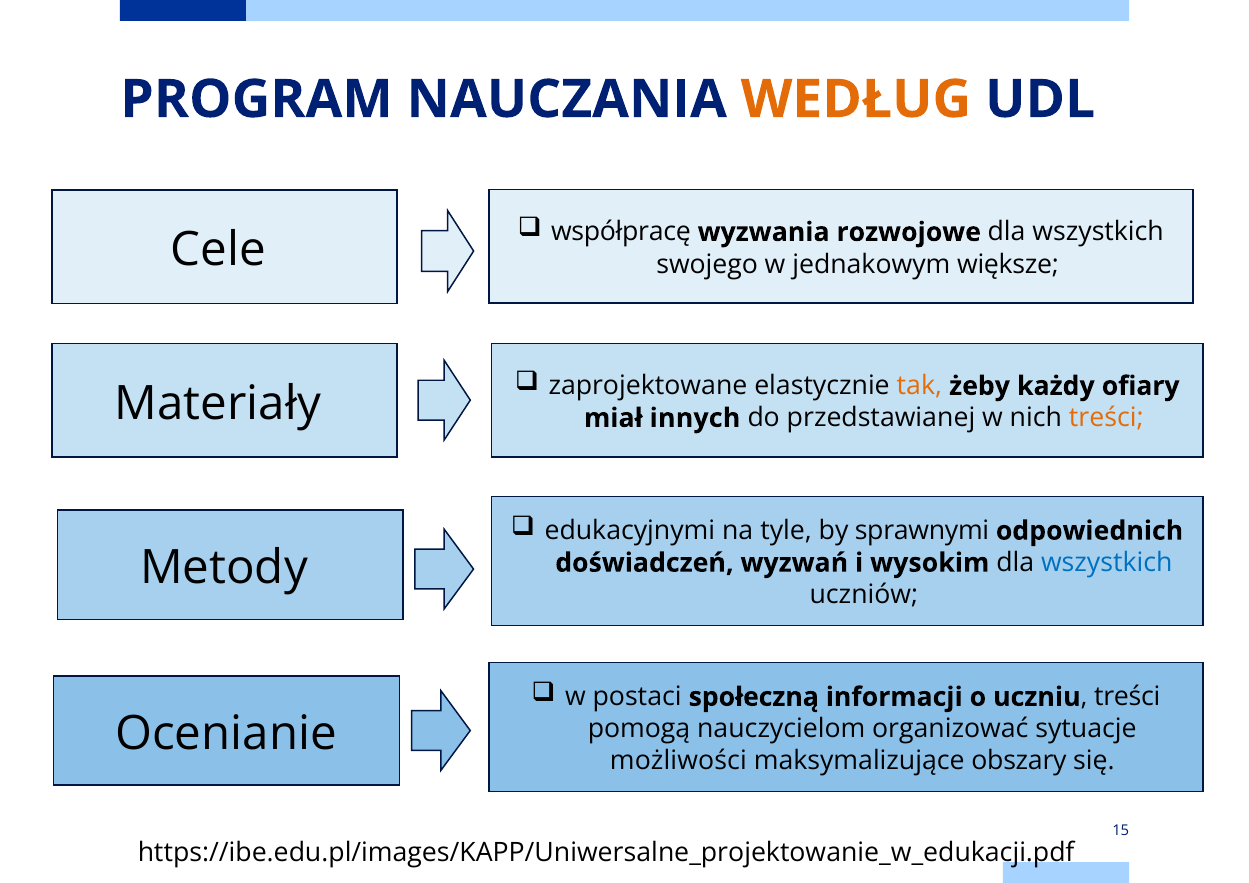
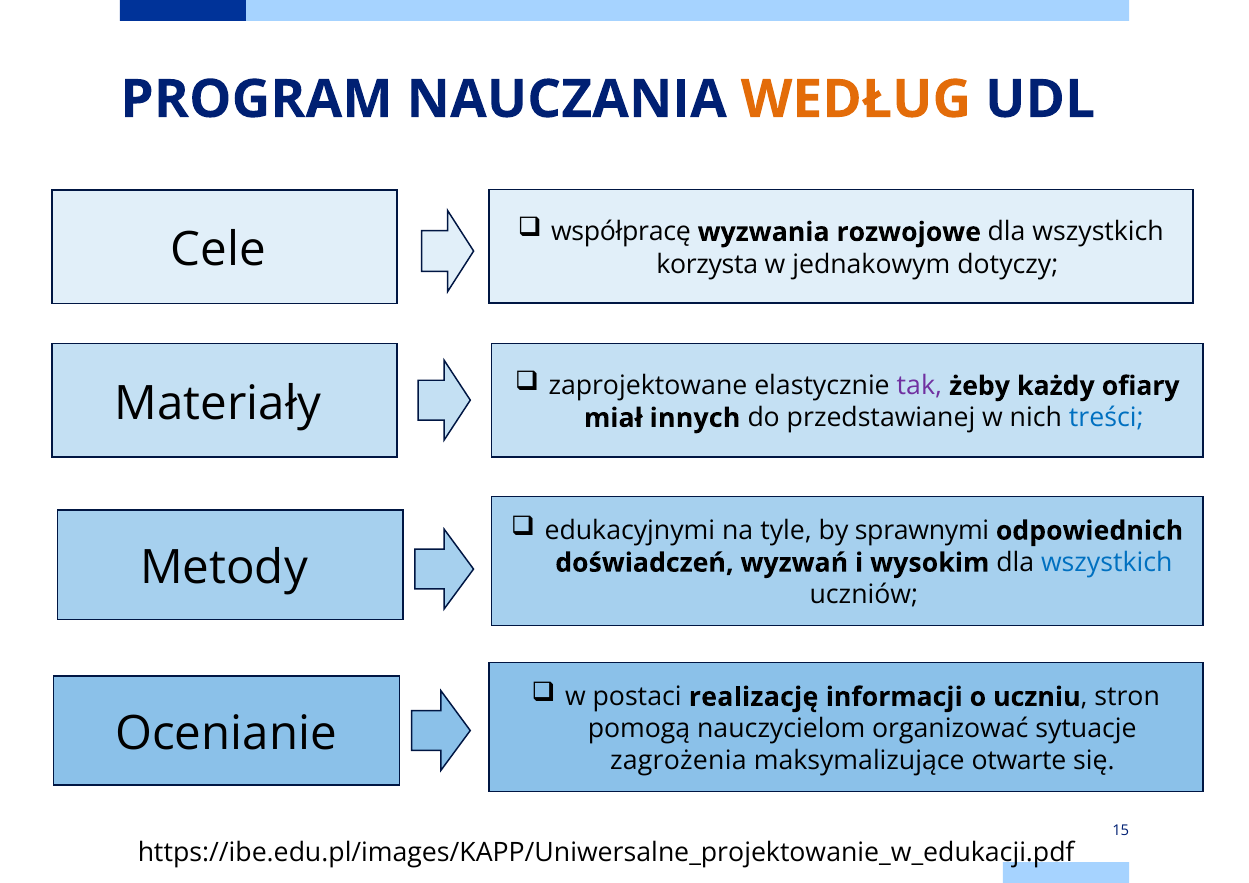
swojego: swojego -> korzysta
większe: większe -> dotyczy
tak colour: orange -> purple
treści at (1106, 418) colour: orange -> blue
społeczną: społeczną -> realizację
uczniu treści: treści -> stron
możliwości: możliwości -> zagrożenia
obszary: obszary -> otwarte
